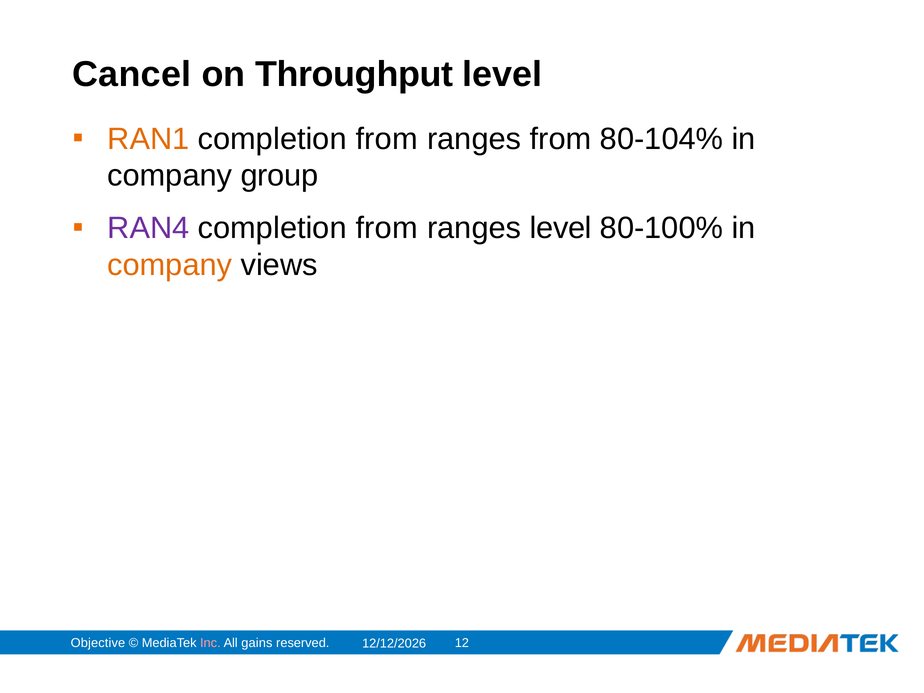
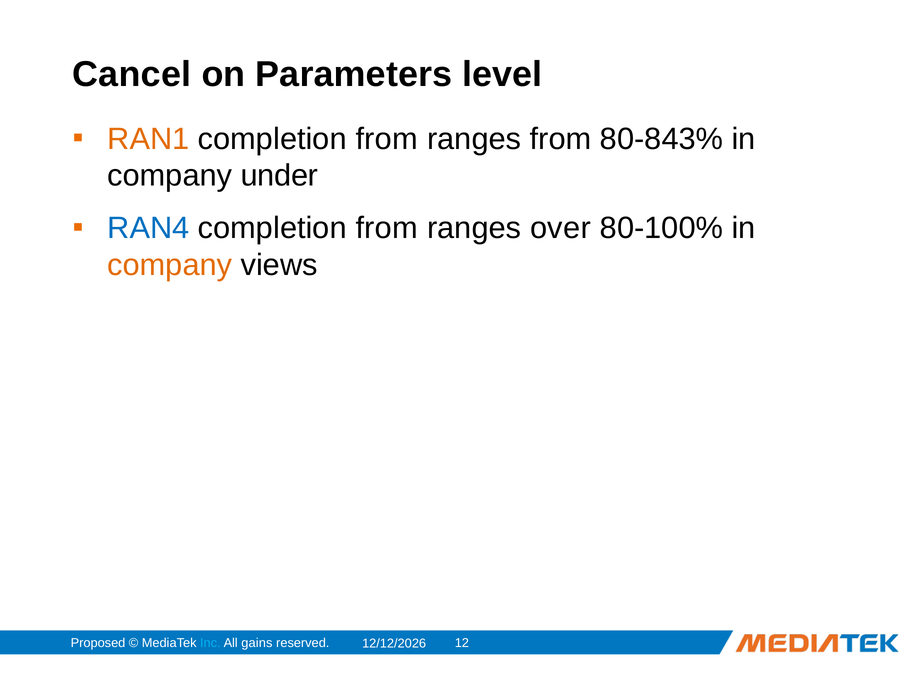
Throughput: Throughput -> Parameters
80-104%: 80-104% -> 80-843%
group: group -> under
RAN4 colour: purple -> blue
ranges level: level -> over
Objective: Objective -> Proposed
Inc colour: pink -> light blue
